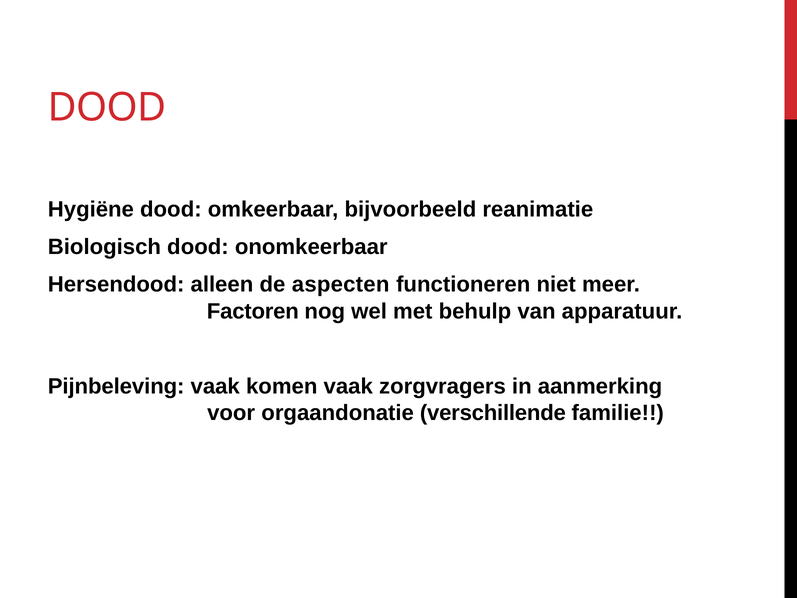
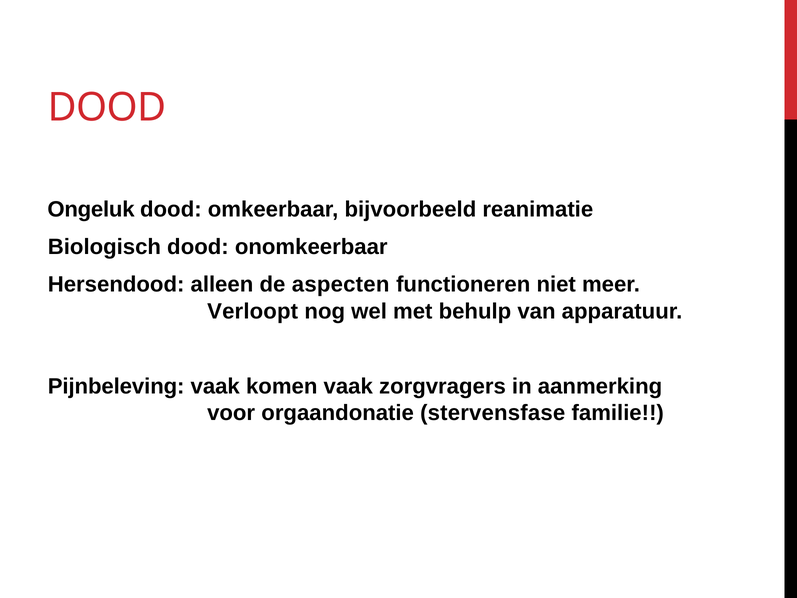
Hygiëne: Hygiëne -> Ongeluk
Factoren: Factoren -> Verloopt
verschillende: verschillende -> stervensfase
